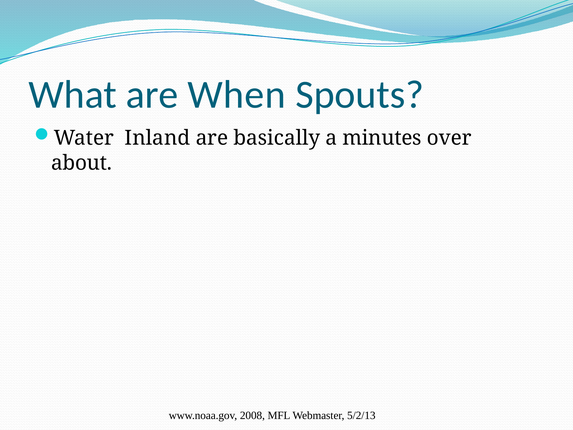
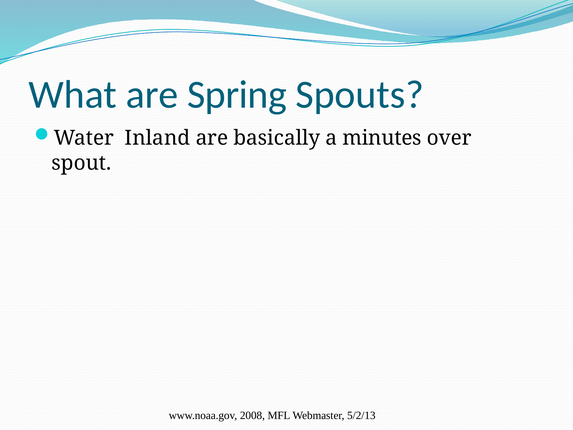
When: When -> Spring
about: about -> spout
